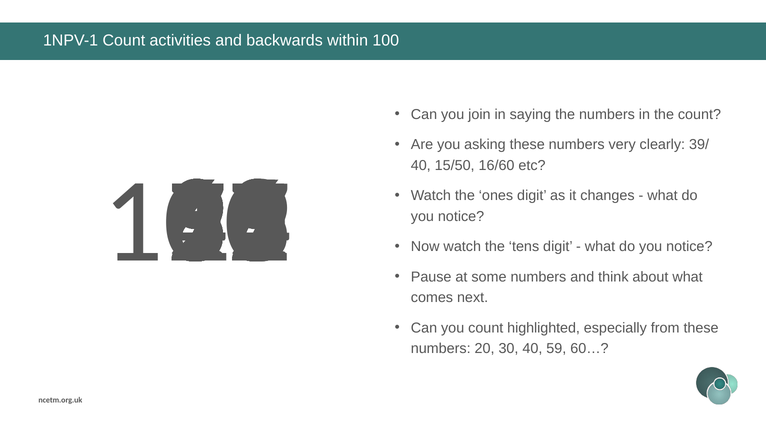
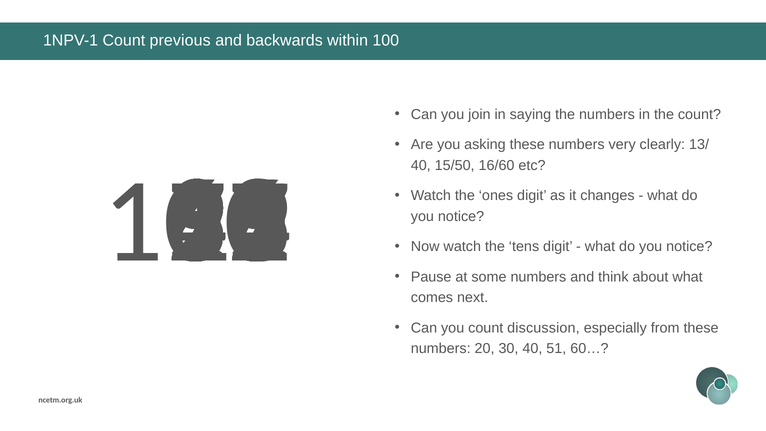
activities: activities -> previous
39/: 39/ -> 13/
highlighted: highlighted -> discussion
40 59: 59 -> 51
